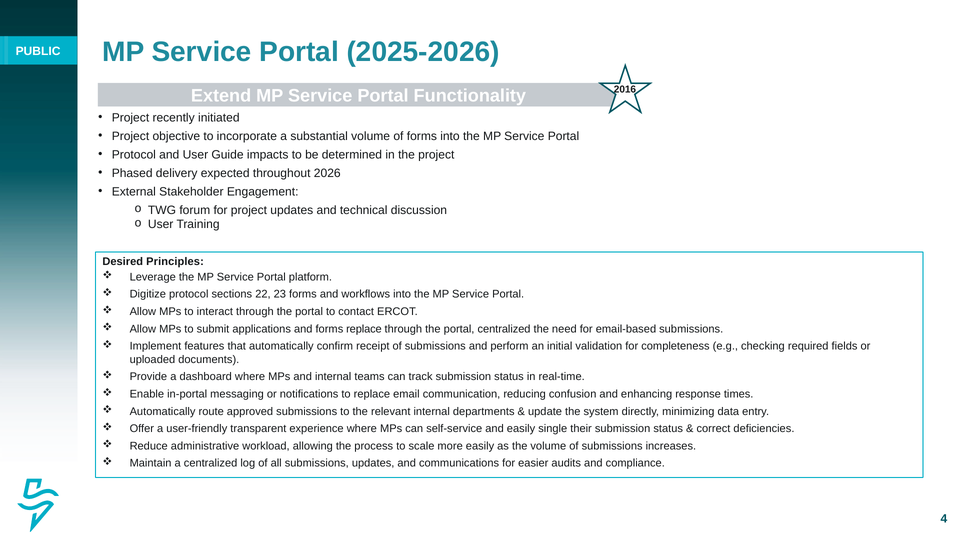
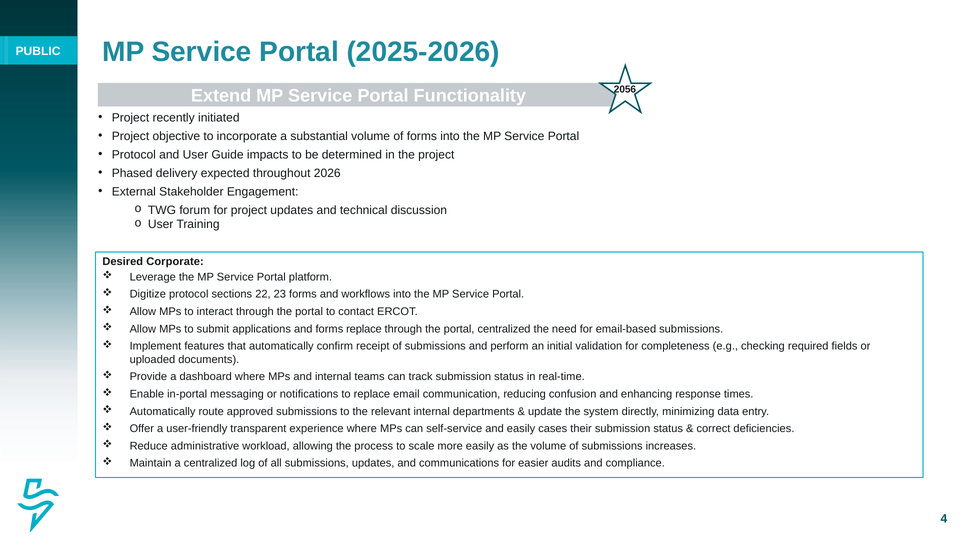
2016: 2016 -> 2056
Principles: Principles -> Corporate
single: single -> cases
